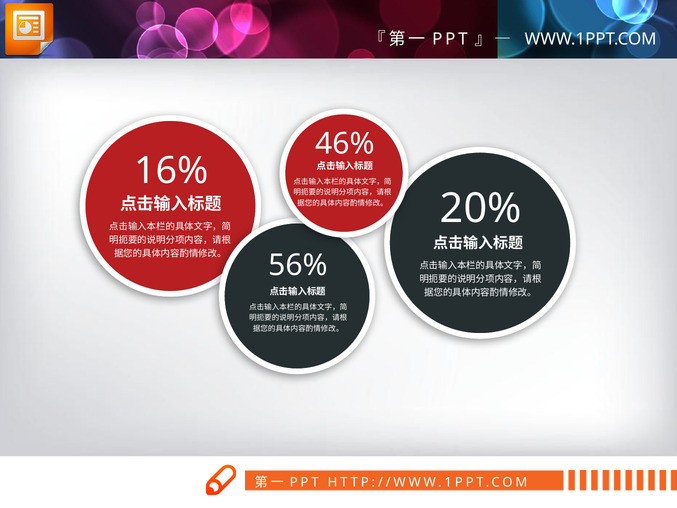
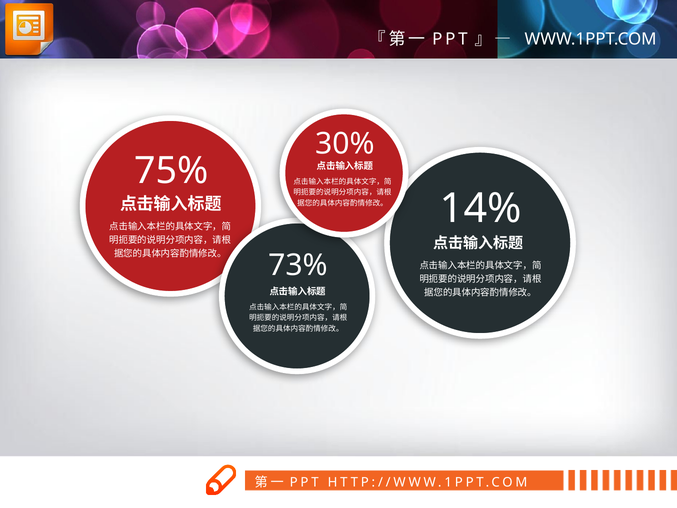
46%: 46% -> 30%
16%: 16% -> 75%
20%: 20% -> 14%
56%: 56% -> 73%
